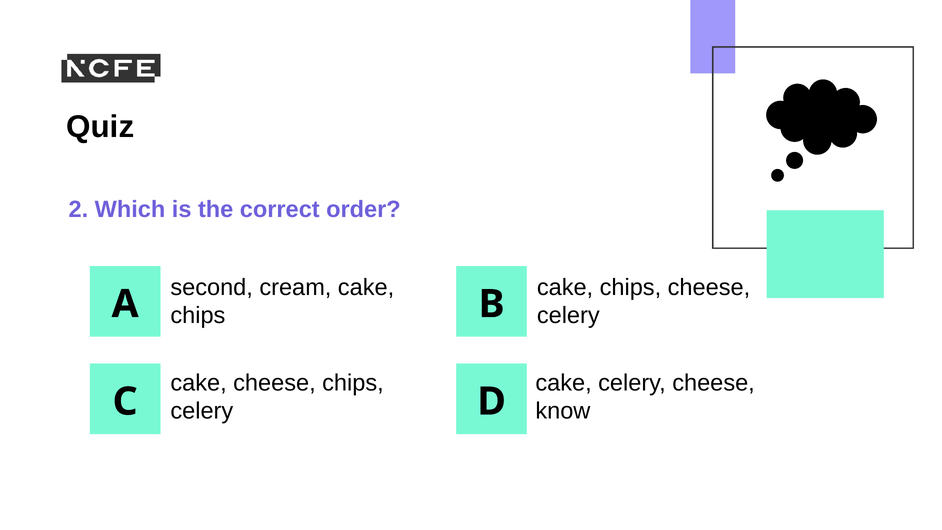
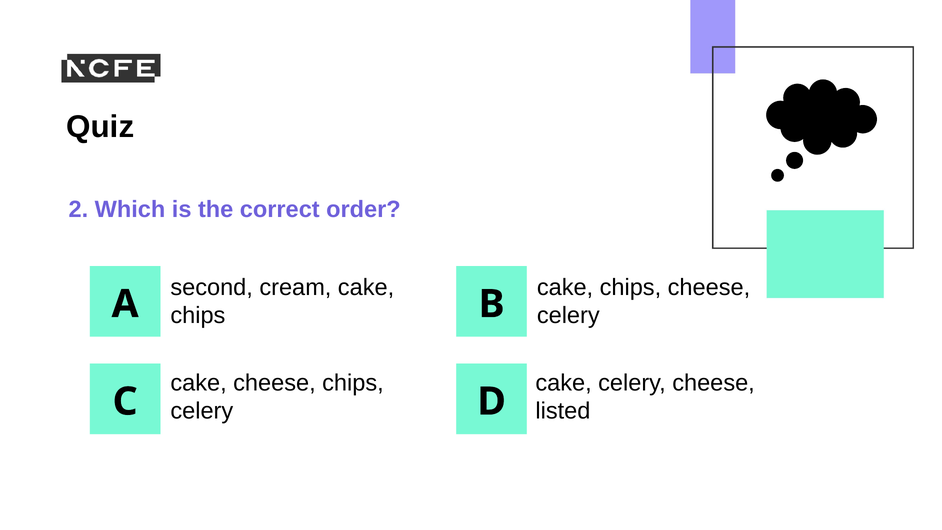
know: know -> listed
